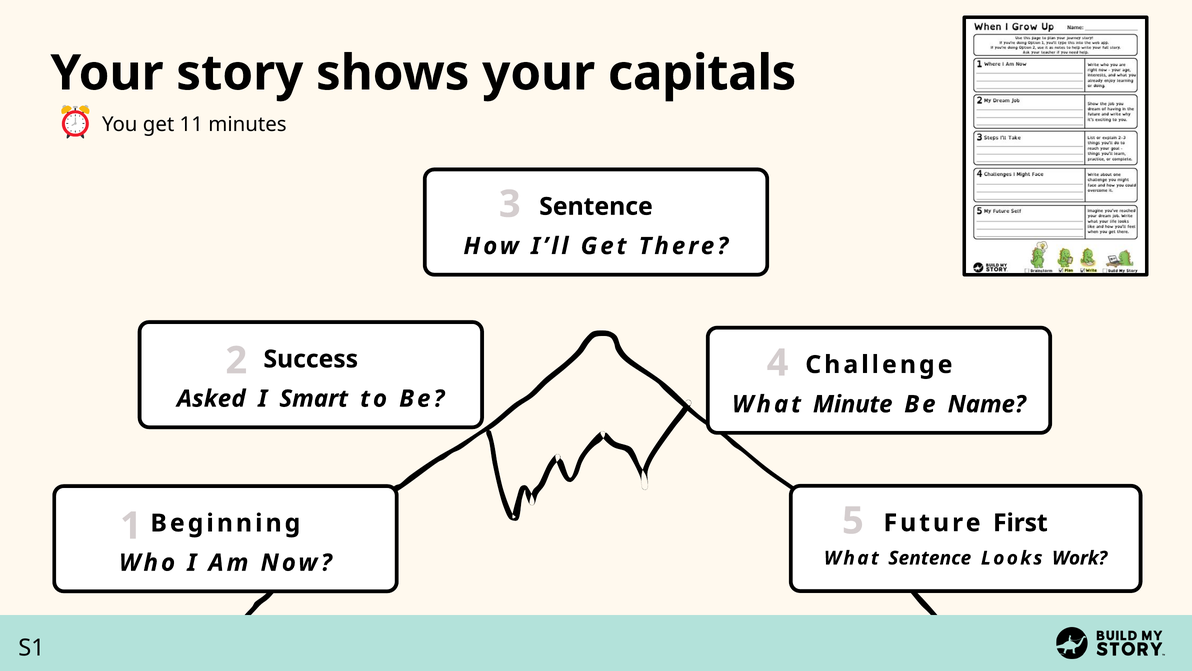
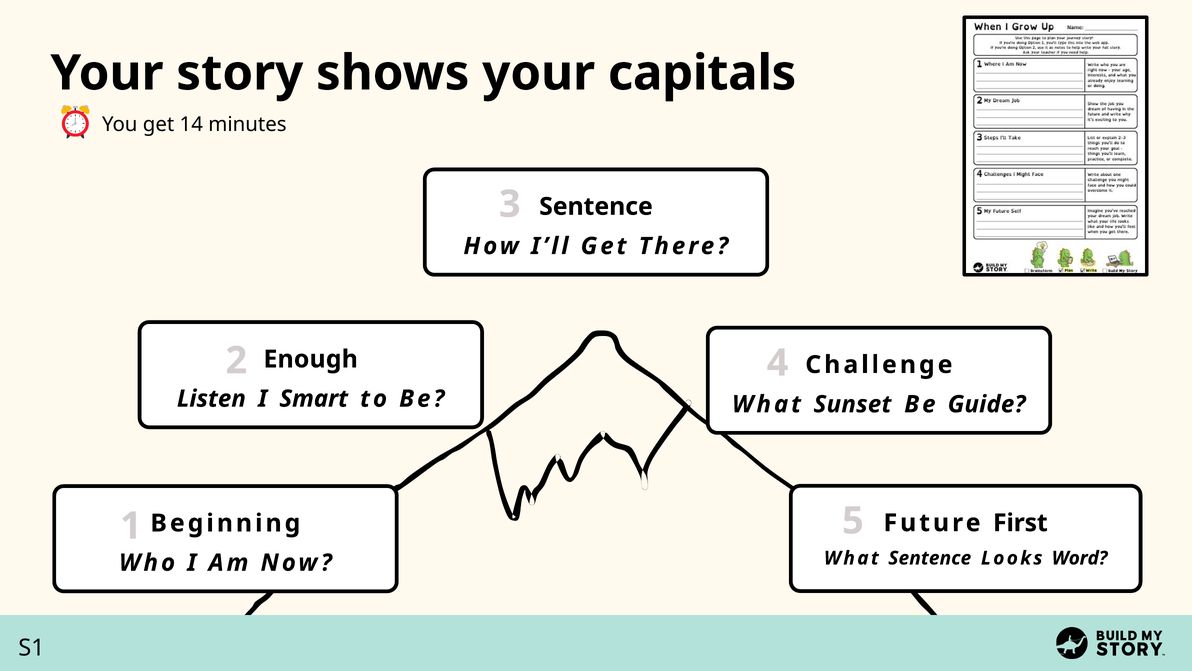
11: 11 -> 14
Success: Success -> Enough
Asked: Asked -> Listen
Minute: Minute -> Sunset
Name: Name -> Guide
Work: Work -> Word
